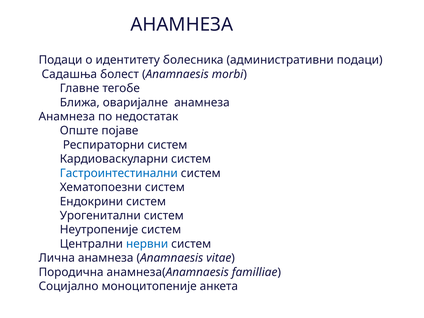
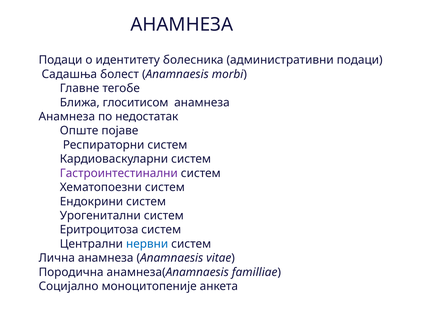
оваријалне: оваријалне -> глоситисом
Гастроинтестинални colour: blue -> purple
Неутропеније: Неутропеније -> Еритроцитоза
